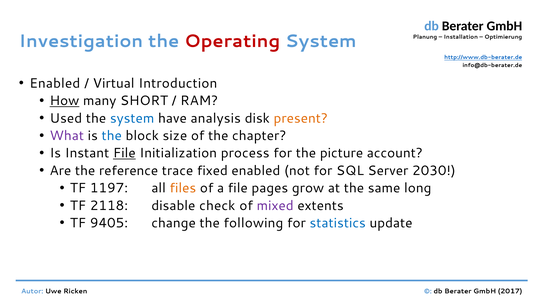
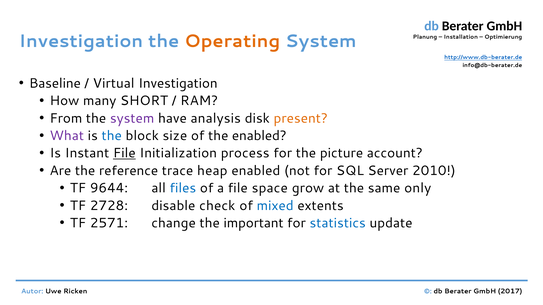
Operating colour: red -> orange
Enabled at (55, 83): Enabled -> Baseline
Virtual Introduction: Introduction -> Investigation
How underline: present -> none
Used: Used -> From
system at (132, 118) colour: blue -> purple
the chapter: chapter -> enabled
fixed: fixed -> heap
2030: 2030 -> 2010
1197: 1197 -> 9644
files colour: orange -> blue
pages: pages -> space
long: long -> only
2118: 2118 -> 2728
mixed colour: purple -> blue
9405: 9405 -> 2571
following: following -> important
